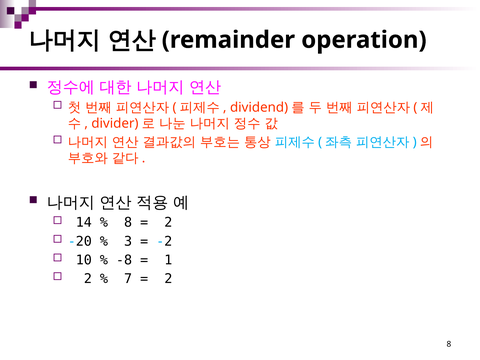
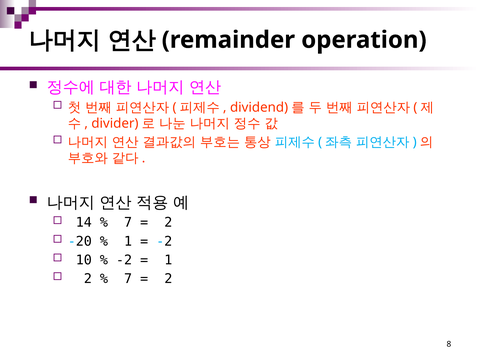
8 at (128, 223): 8 -> 7
3 at (128, 241): 3 -> 1
-8 at (124, 260): -8 -> -2
